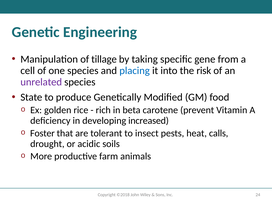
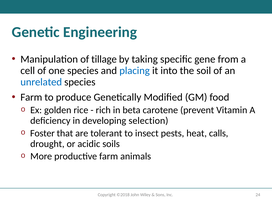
risk: risk -> soil
unrelated colour: purple -> blue
State at (31, 97): State -> Farm
increased: increased -> selection
